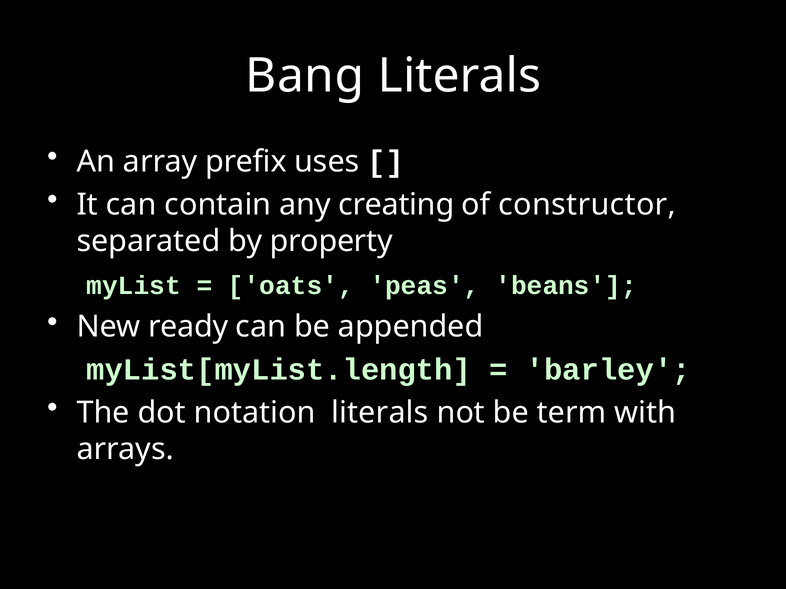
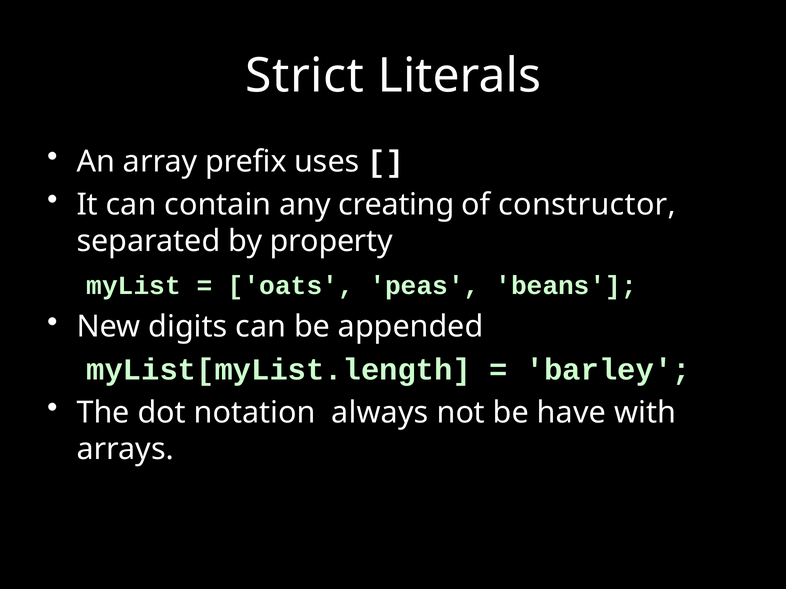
Bang: Bang -> Strict
ready: ready -> digits
notation literals: literals -> always
term: term -> have
